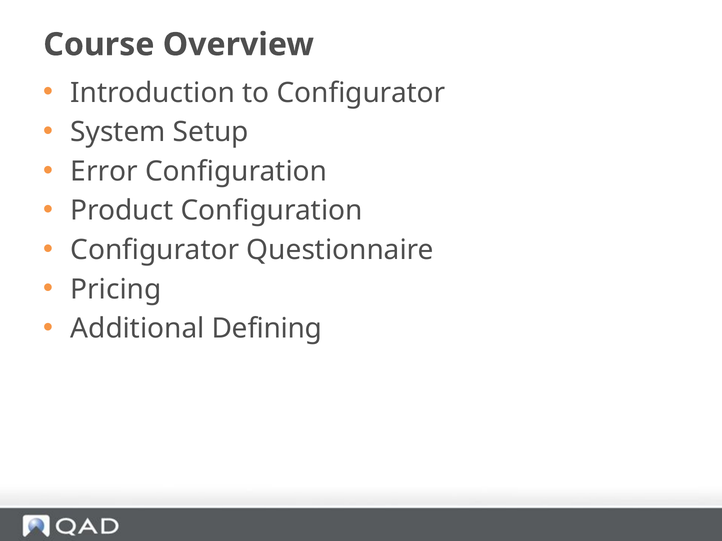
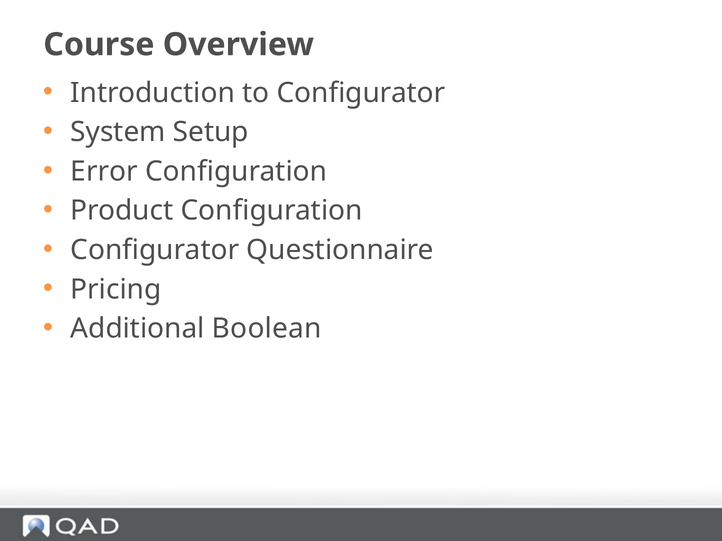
Defining: Defining -> Boolean
